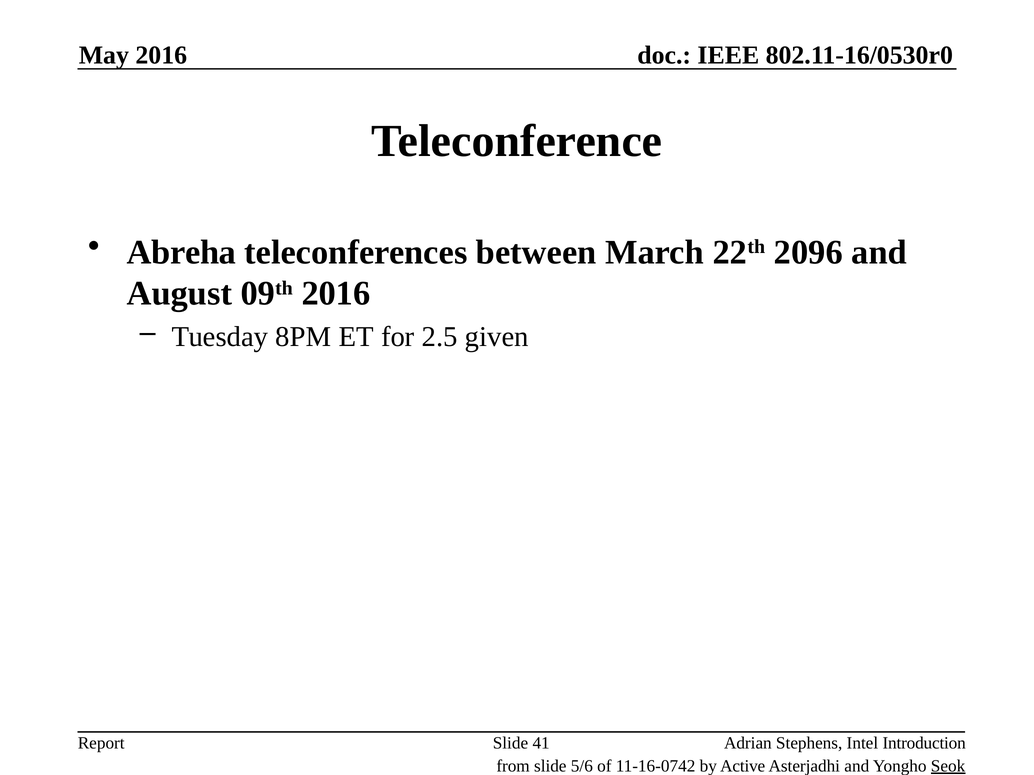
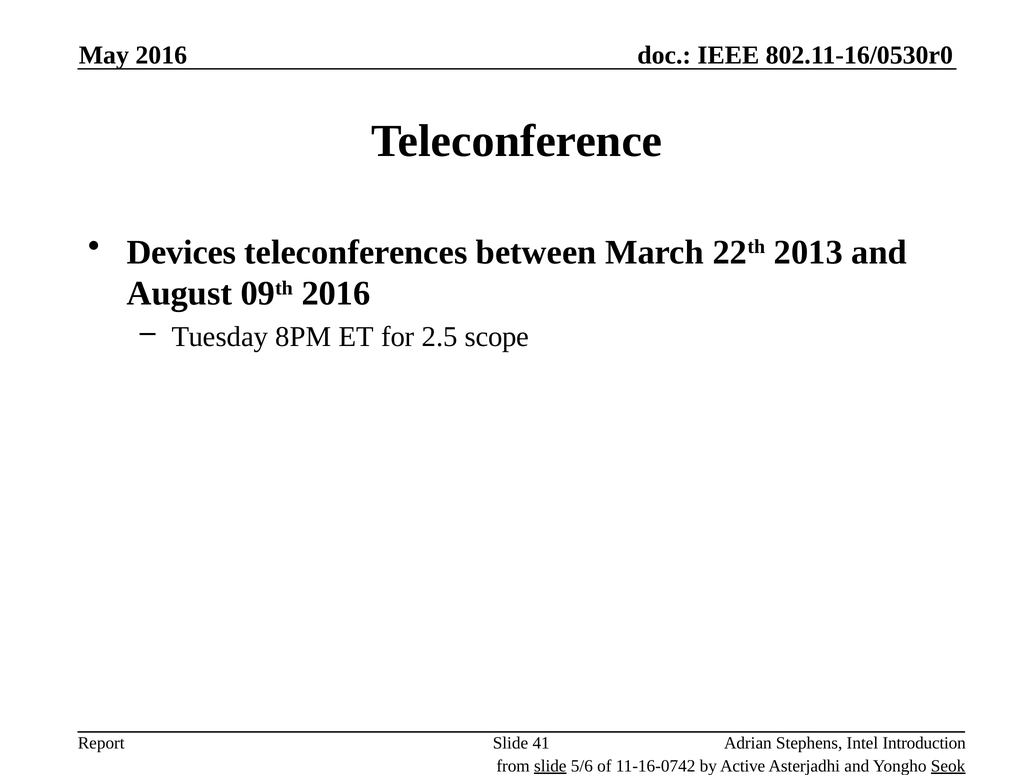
Abreha: Abreha -> Devices
2096: 2096 -> 2013
given: given -> scope
slide at (550, 766) underline: none -> present
